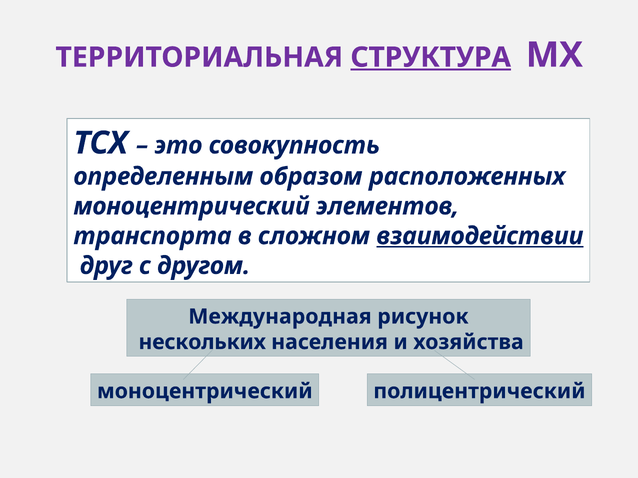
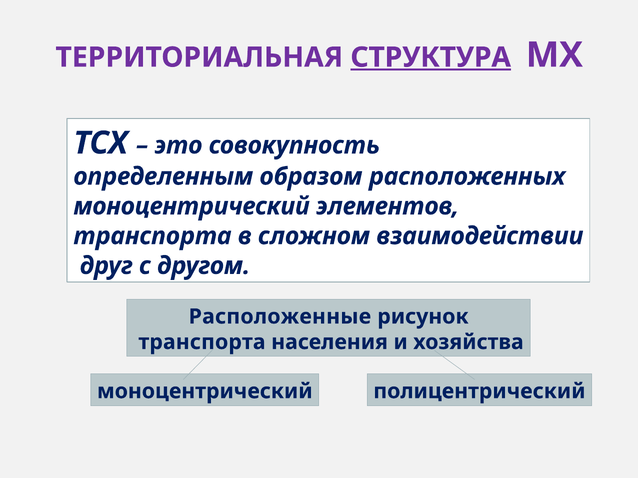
взаимодействии underline: present -> none
Международная: Международная -> Расположенные
нескольких at (202, 342): нескольких -> транспорта
